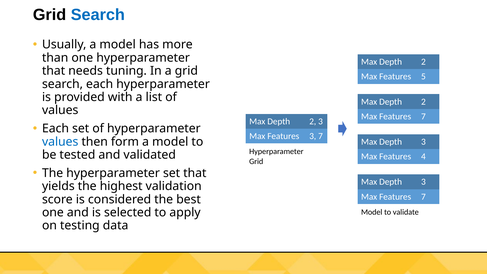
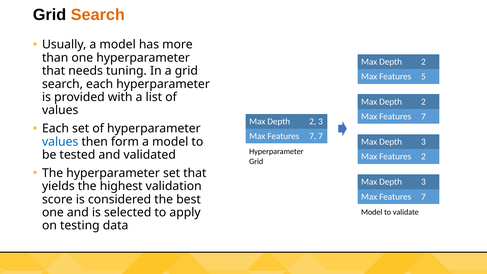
Search at (98, 15) colour: blue -> orange
3 at (313, 136): 3 -> 7
Features 4: 4 -> 2
